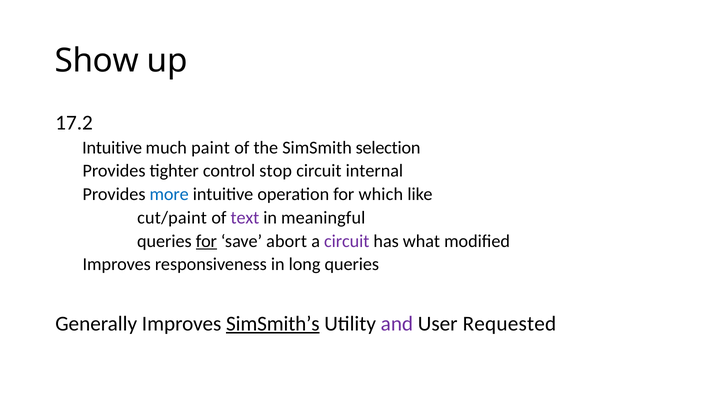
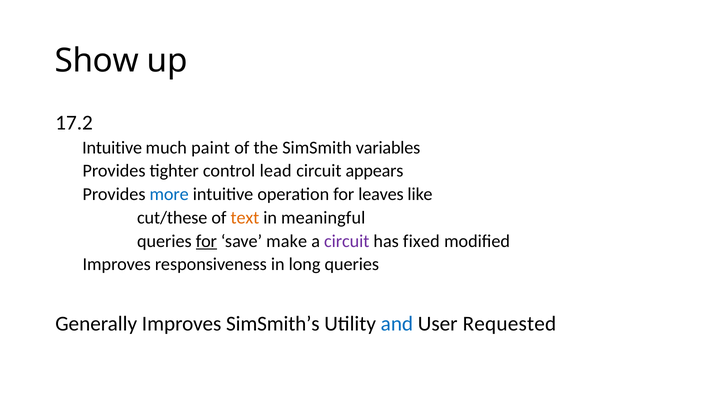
selection: selection -> variables
stop: stop -> lead
internal: internal -> appears
which: which -> leaves
cut/paint: cut/paint -> cut/these
text colour: purple -> orange
abort: abort -> make
what: what -> fixed
SimSmith’s underline: present -> none
and colour: purple -> blue
